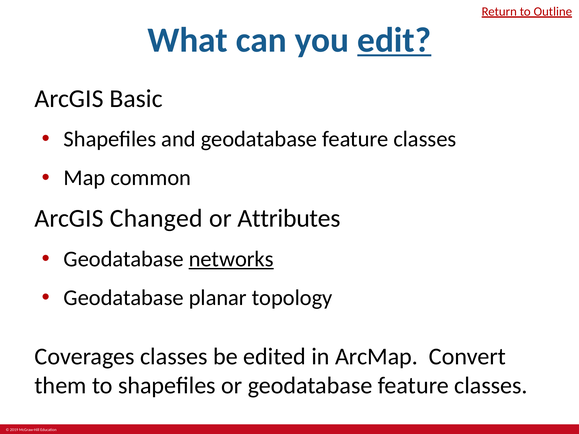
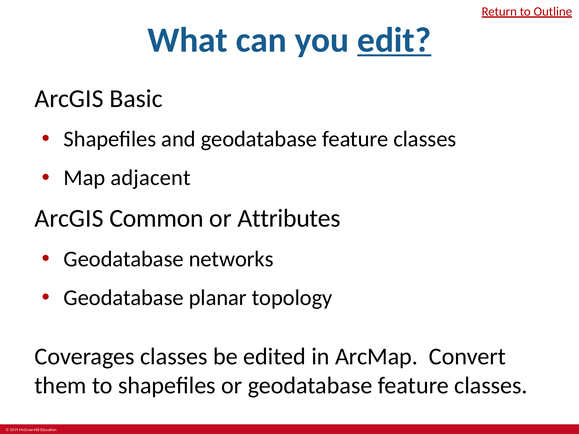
common: common -> adjacent
Changed: Changed -> Common
networks underline: present -> none
